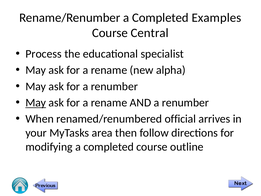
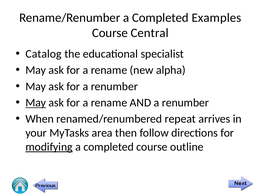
Process: Process -> Catalog
official: official -> repeat
modifying underline: none -> present
